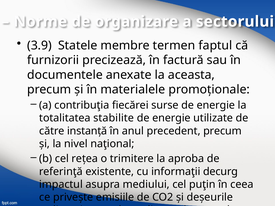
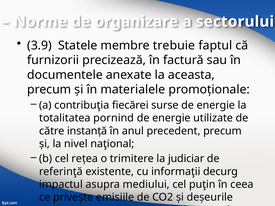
termen: termen -> trebuie
totalitatea stabilite: stabilite -> pornind
aproba: aproba -> judiciar
